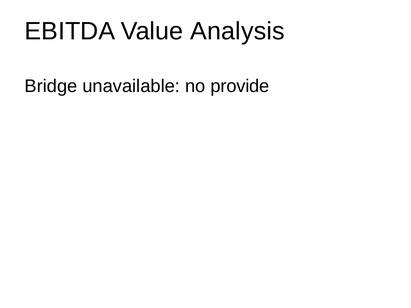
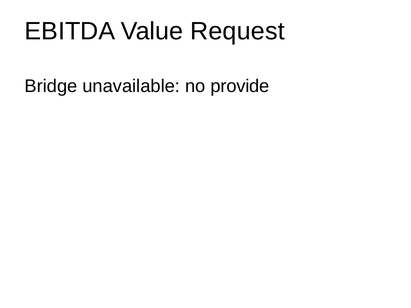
Analysis: Analysis -> Request
